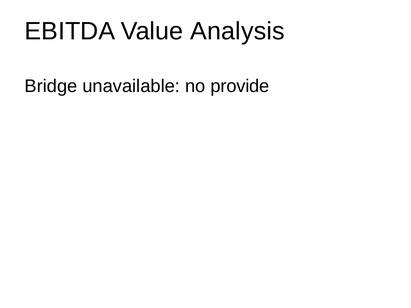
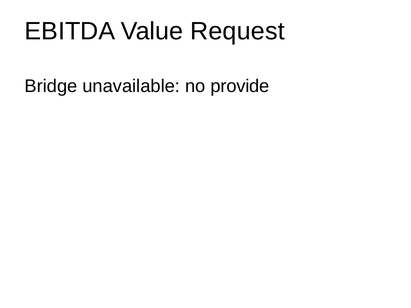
Analysis: Analysis -> Request
